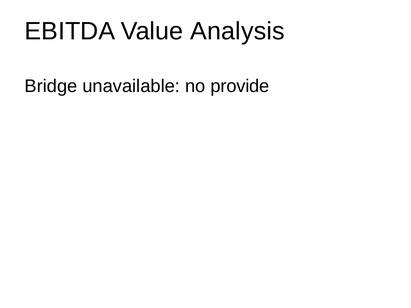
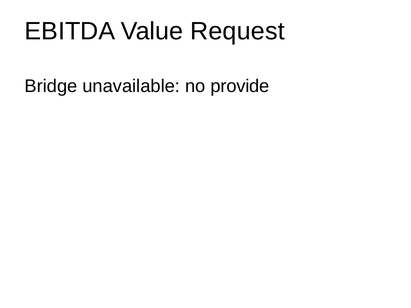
Analysis: Analysis -> Request
